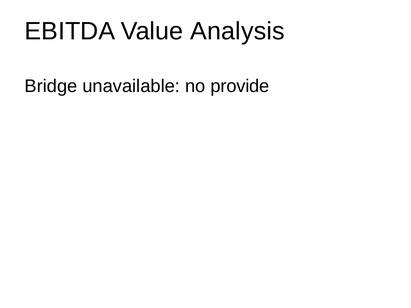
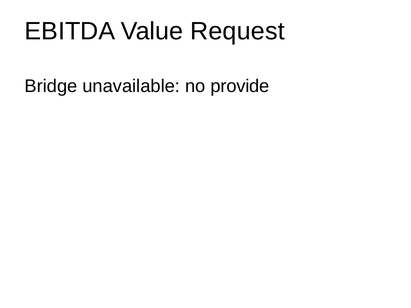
Analysis: Analysis -> Request
